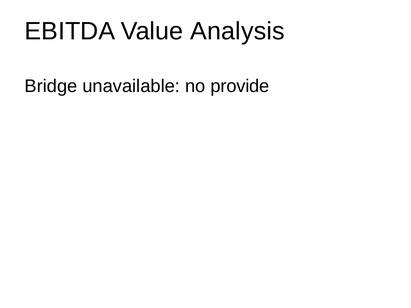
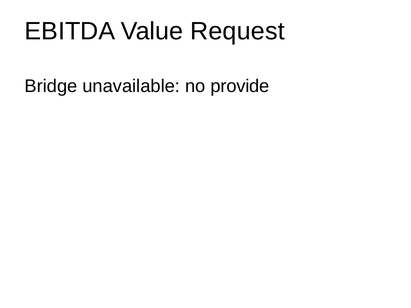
Analysis: Analysis -> Request
